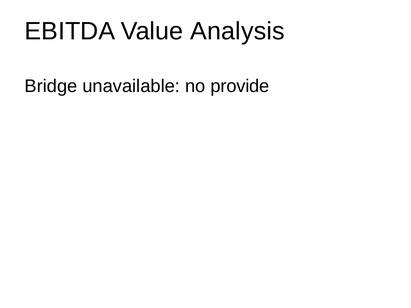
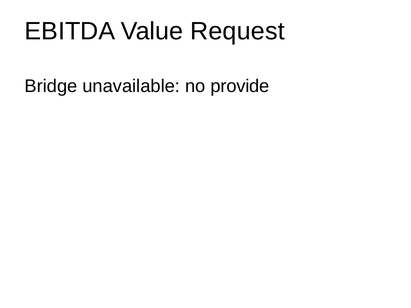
Analysis: Analysis -> Request
